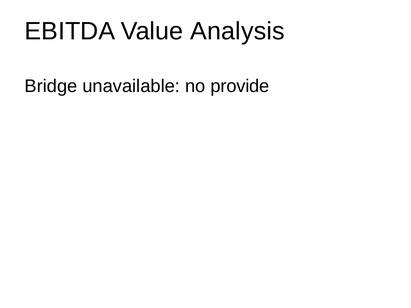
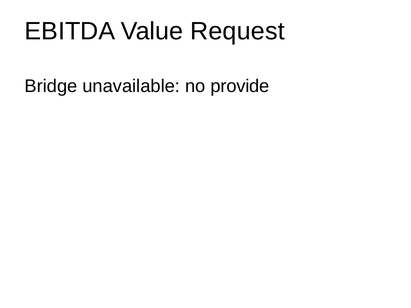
Analysis: Analysis -> Request
